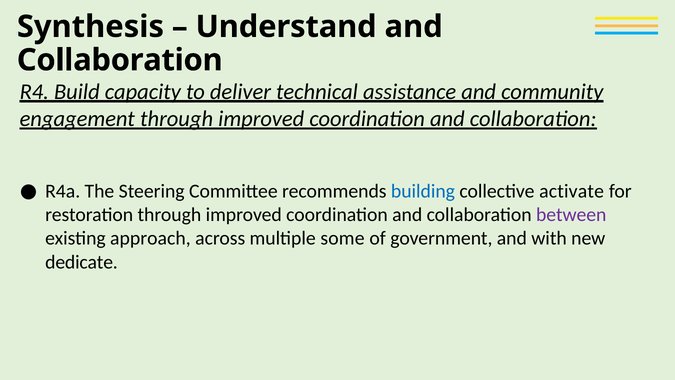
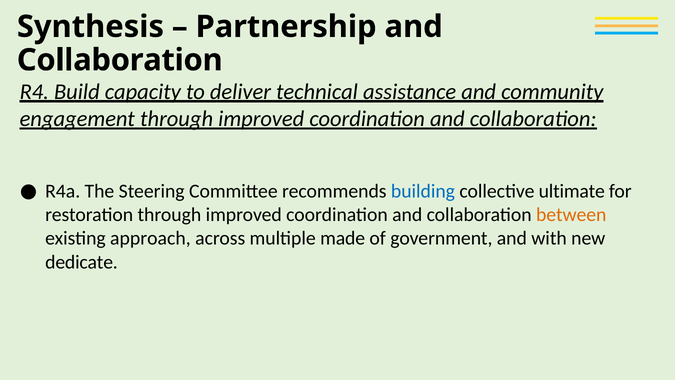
Understand: Understand -> Partnership
activate: activate -> ultimate
between colour: purple -> orange
some: some -> made
